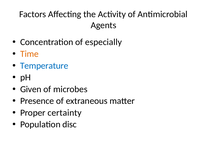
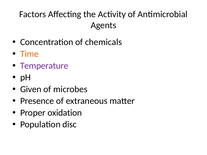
especially: especially -> chemicals
Temperature colour: blue -> purple
certainty: certainty -> oxidation
